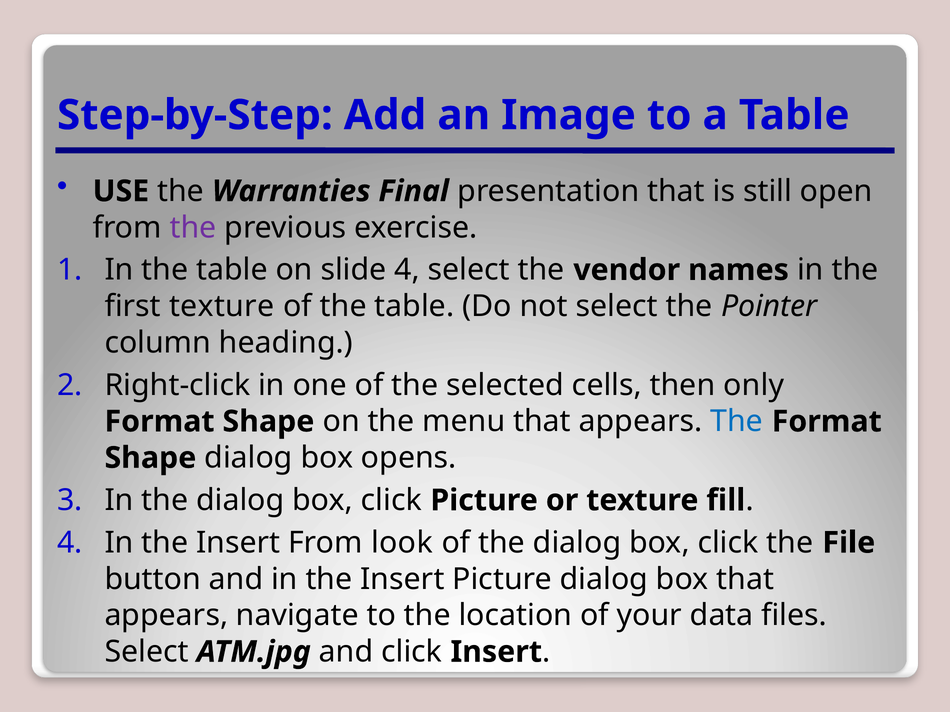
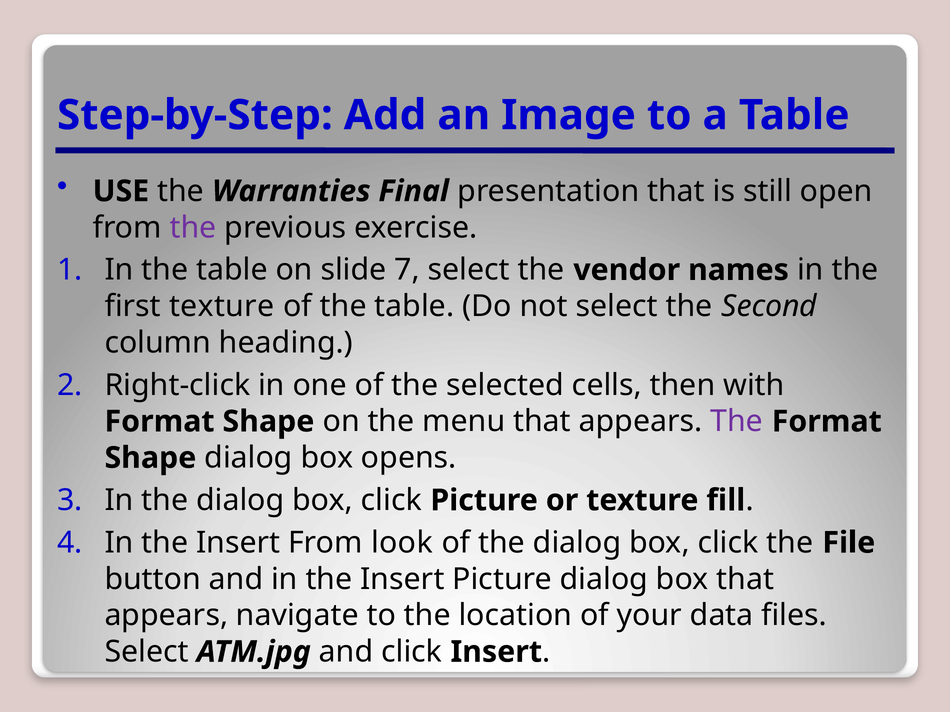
slide 4: 4 -> 7
Pointer: Pointer -> Second
only: only -> with
The at (737, 422) colour: blue -> purple
